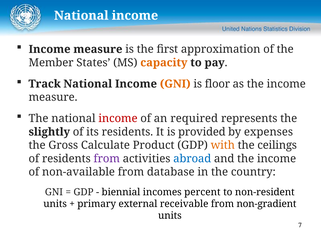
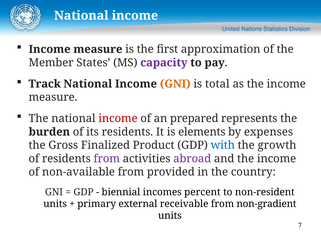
capacity colour: orange -> purple
floor: floor -> total
required: required -> prepared
slightly: slightly -> burden
provided: provided -> elements
Calculate: Calculate -> Finalized
with colour: orange -> blue
ceilings: ceilings -> growth
abroad colour: blue -> purple
database: database -> provided
